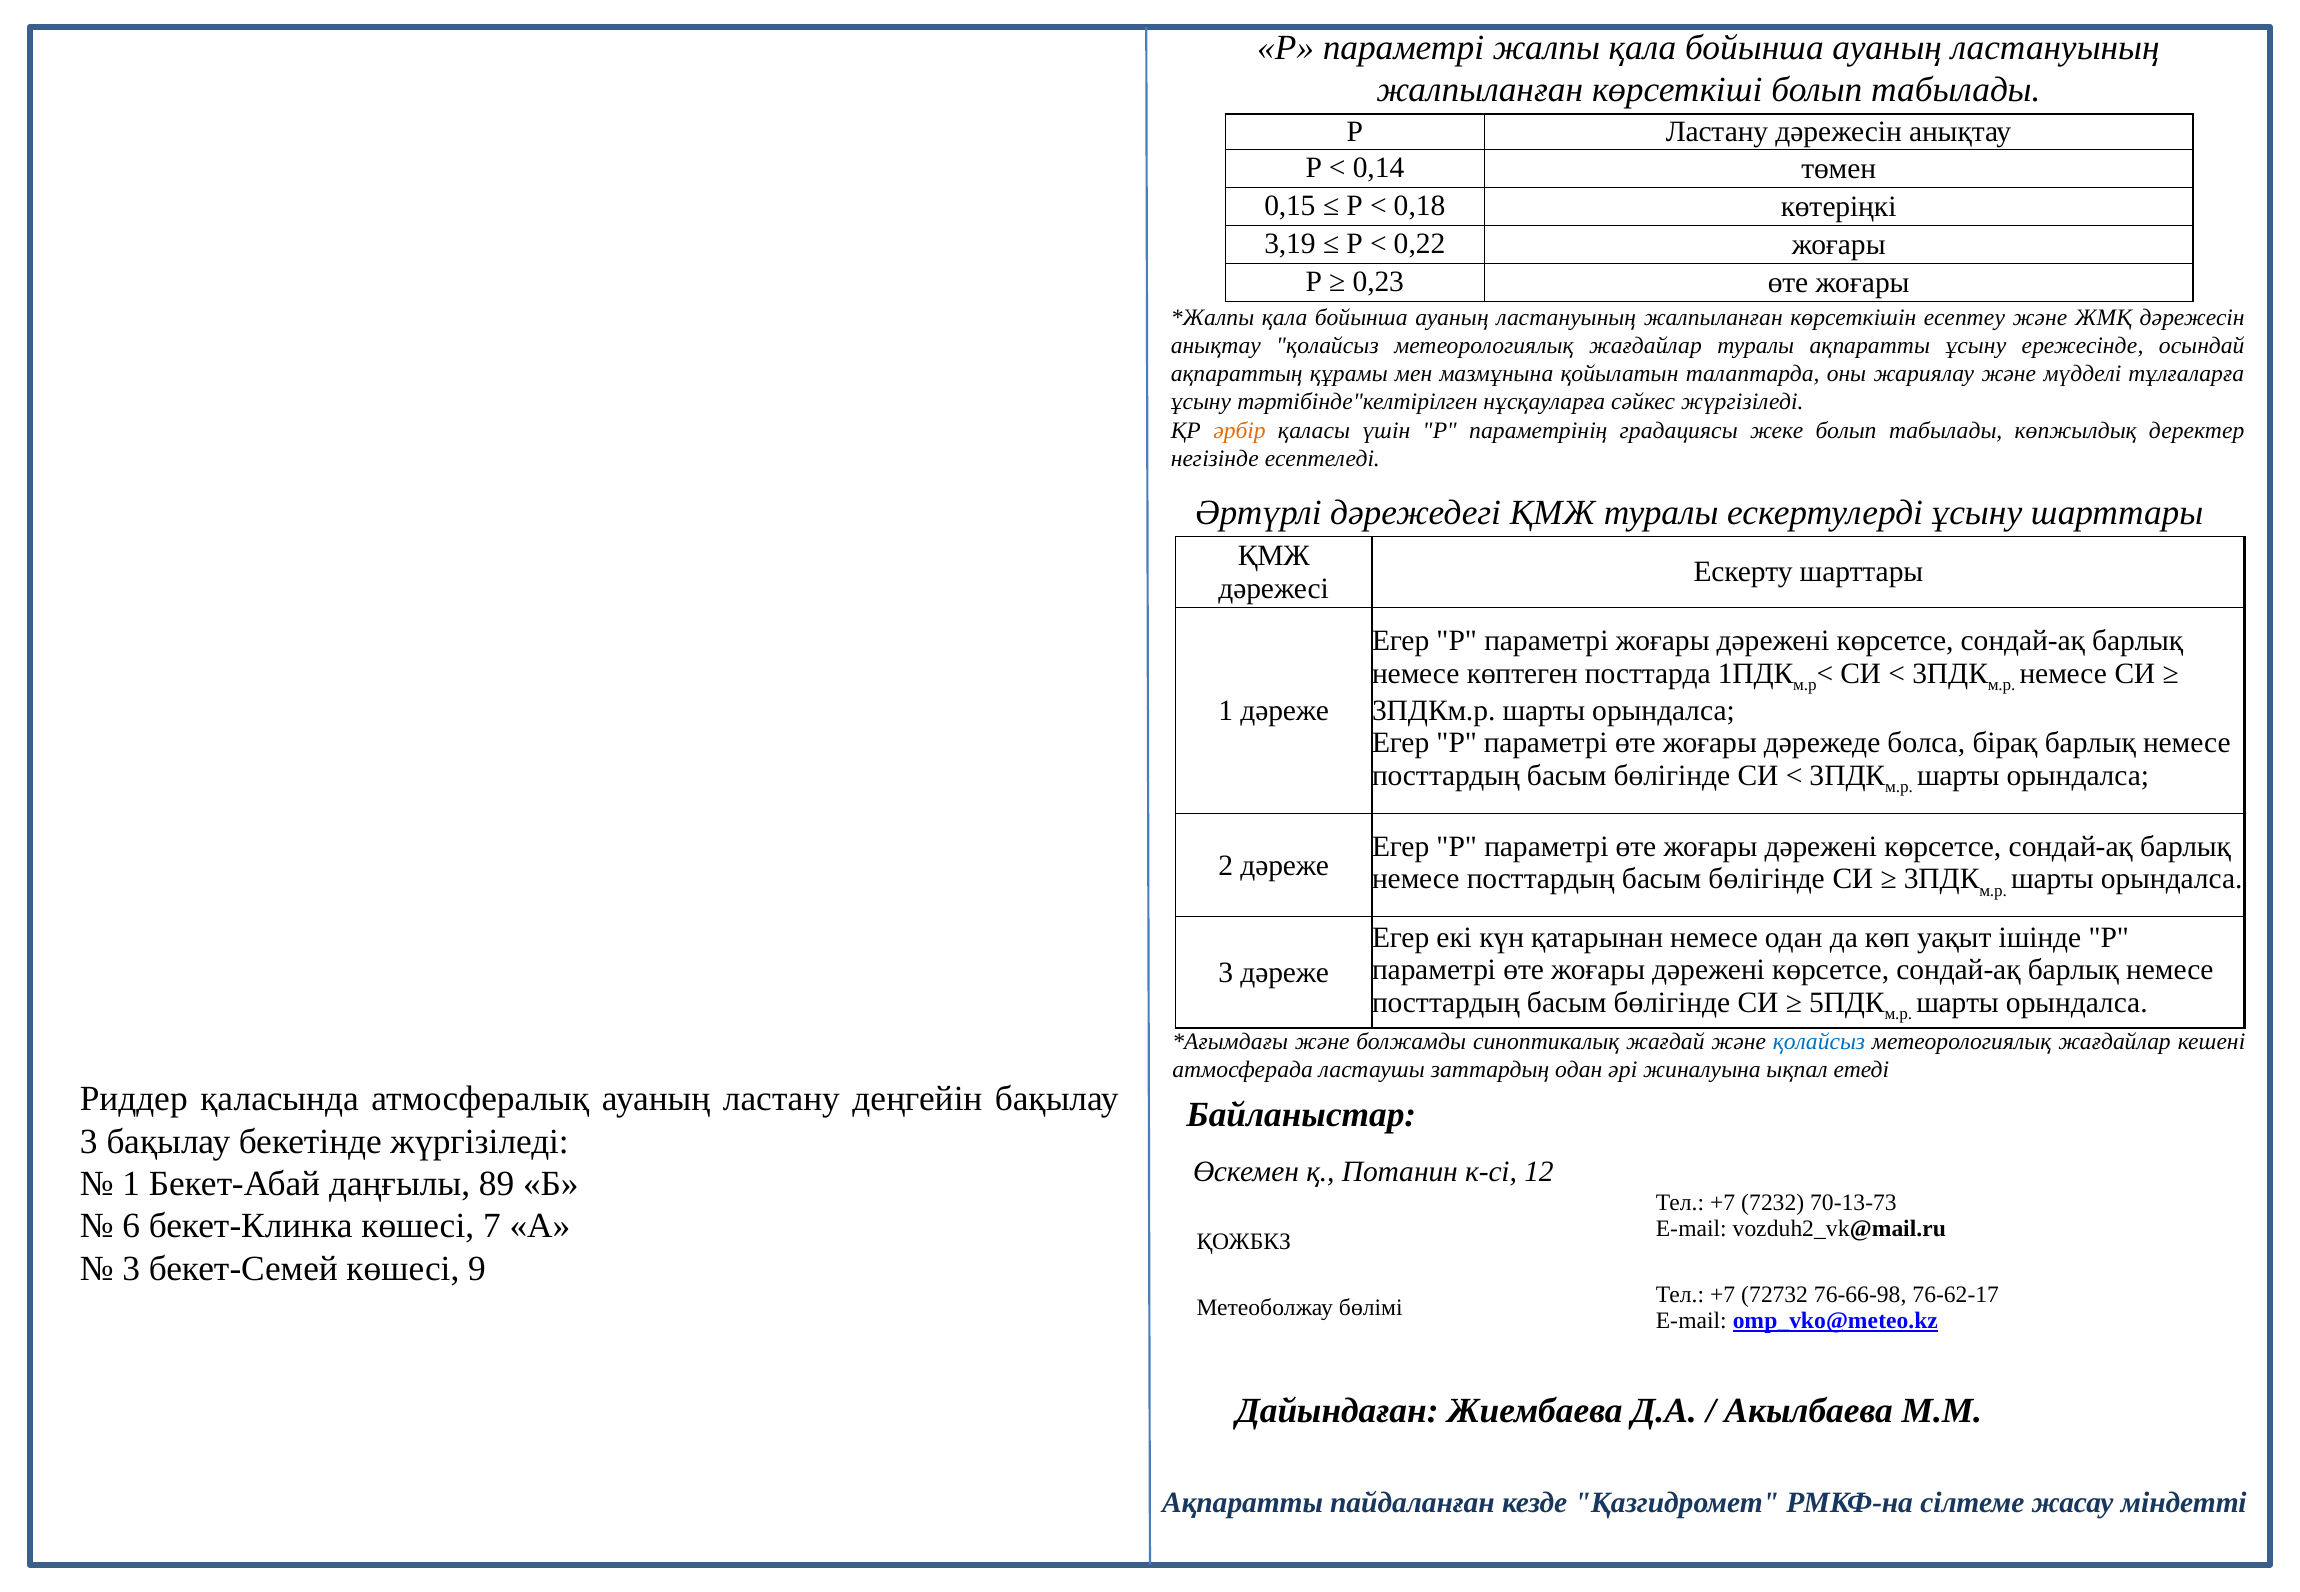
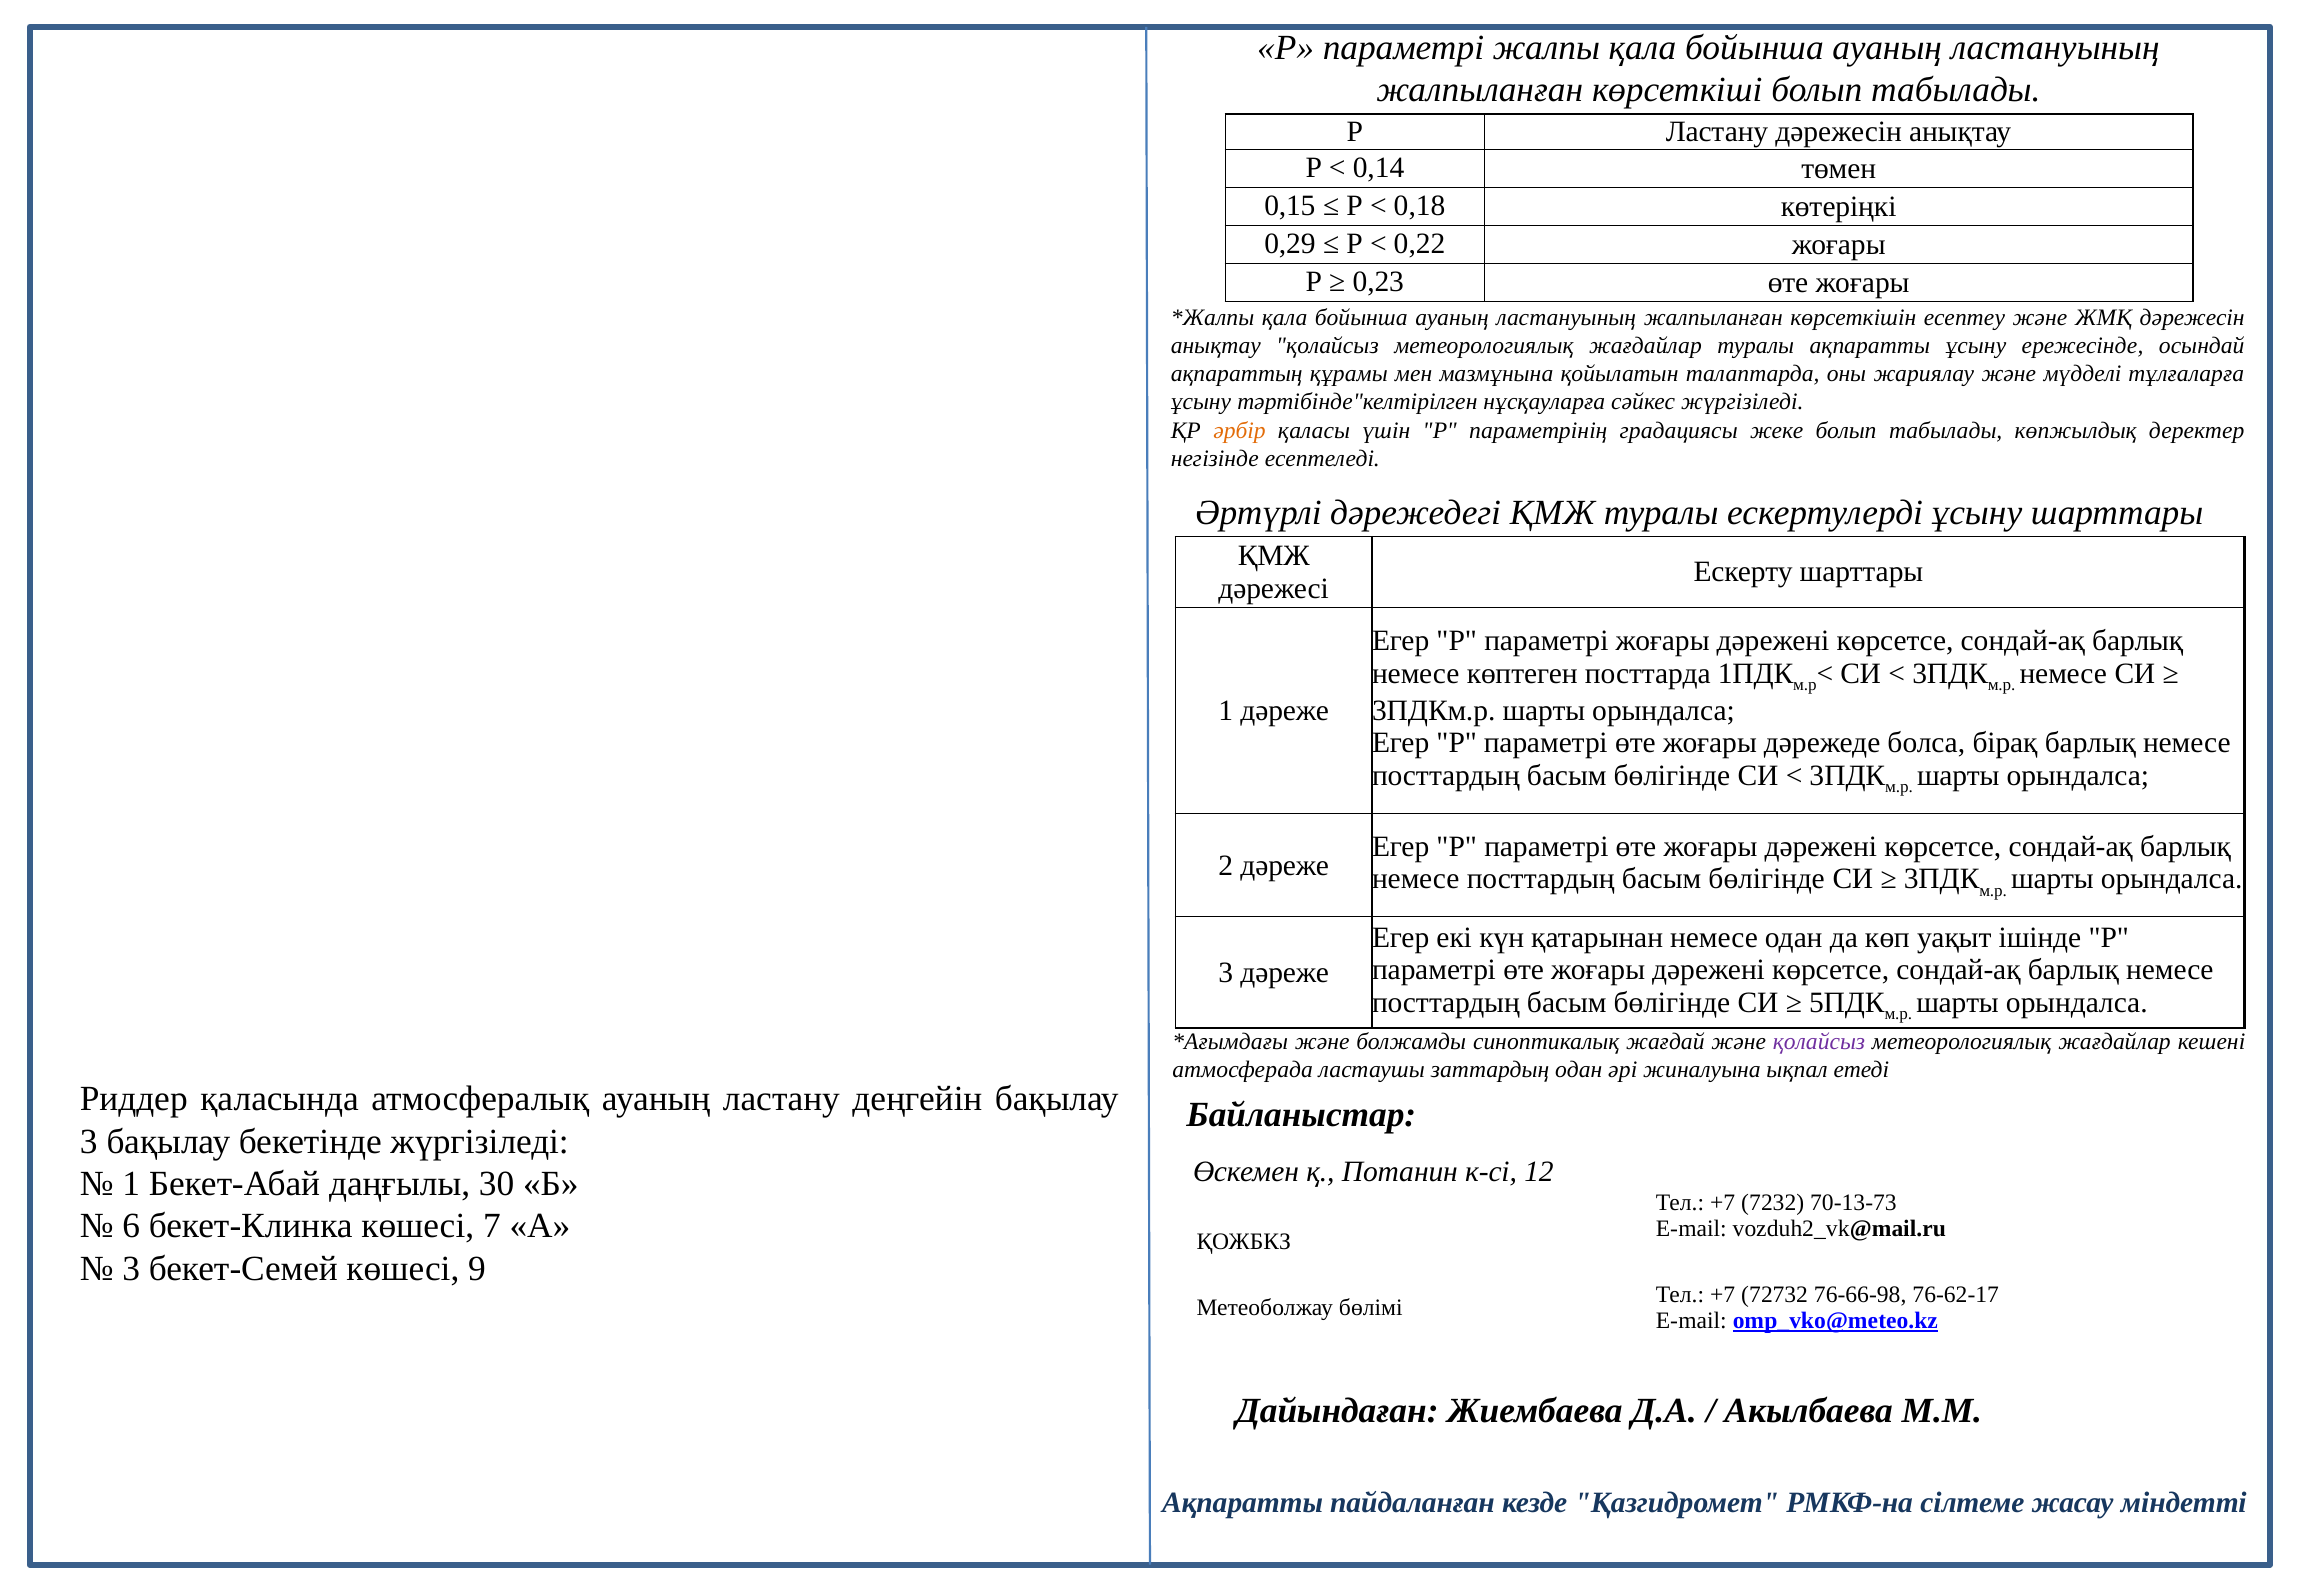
3,19: 3,19 -> 0,29
қолайсыз at (1819, 1042) colour: blue -> purple
89: 89 -> 30
